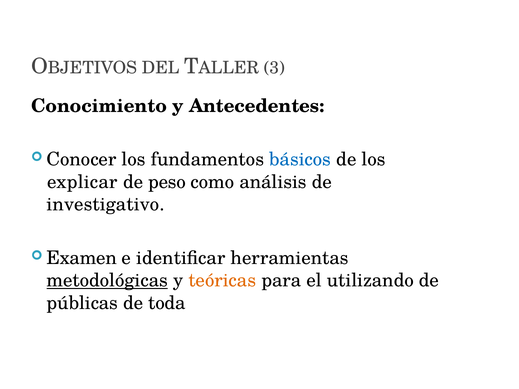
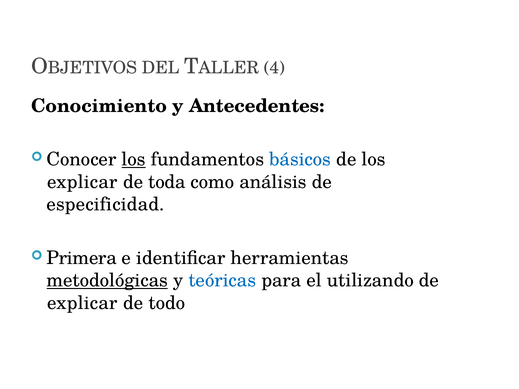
3: 3 -> 4
los at (134, 160) underline: none -> present
peso: peso -> toda
investigativo: investigativo -> especificidad
Examen: Examen -> Primera
teóricas colour: orange -> blue
públicas at (82, 303): públicas -> explicar
toda: toda -> todo
